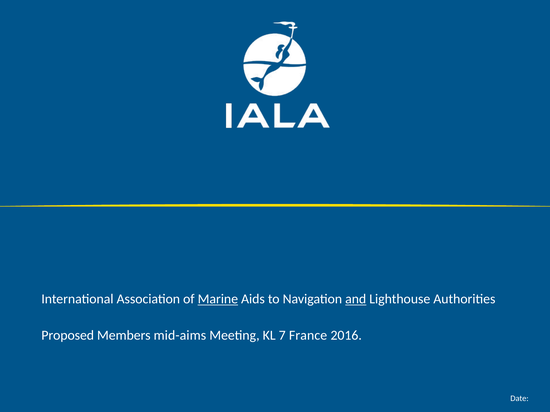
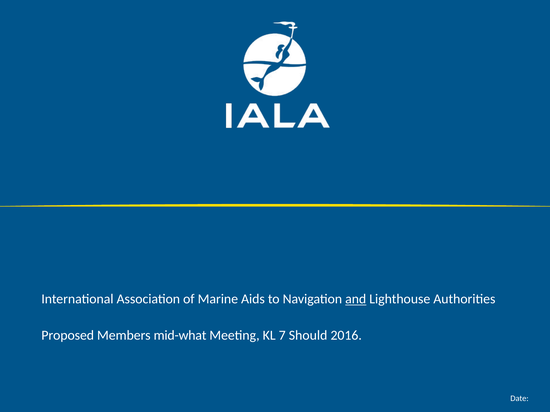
Marine underline: present -> none
mid-aims: mid-aims -> mid-what
France: France -> Should
